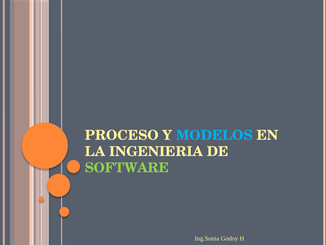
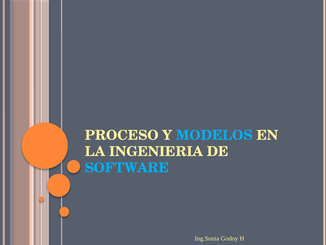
SOFTWARE colour: light green -> light blue
